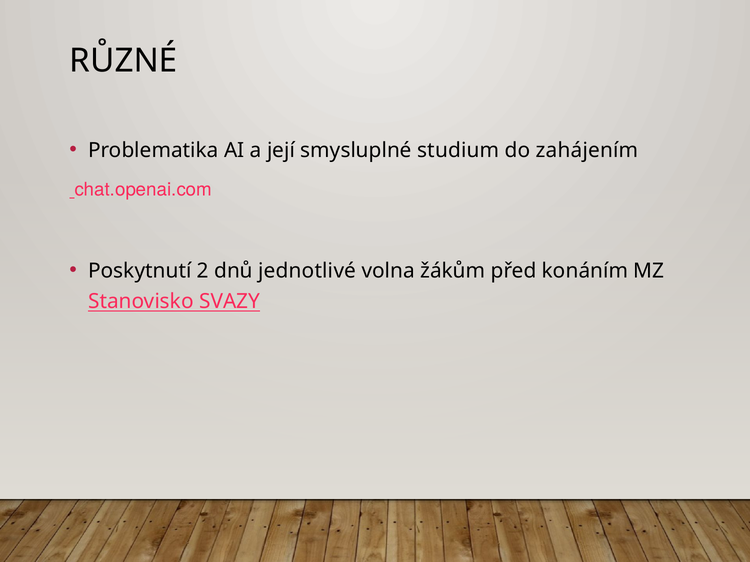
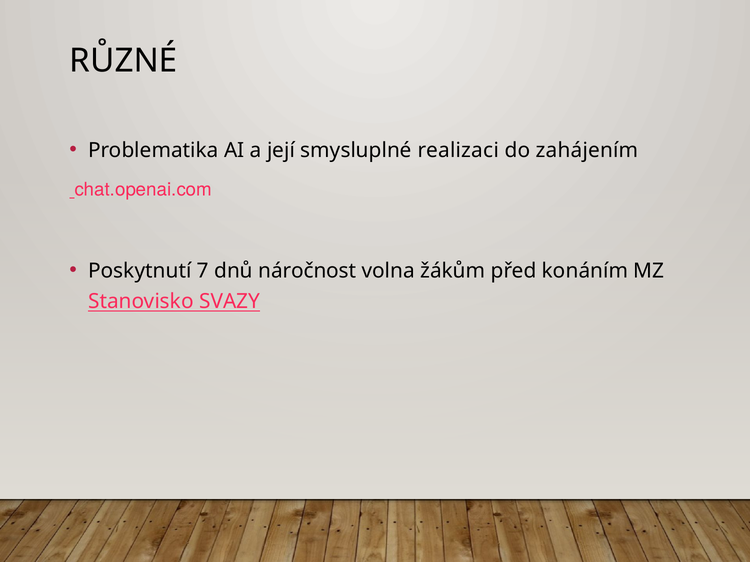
studium: studium -> realizaci
2: 2 -> 7
jednotlivé: jednotlivé -> náročnost
